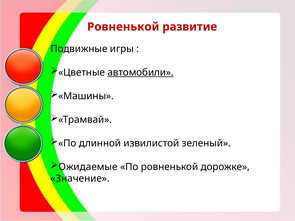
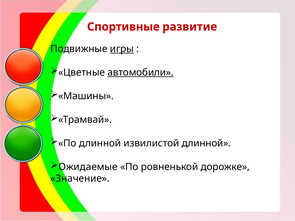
Ровненькой at (123, 27): Ровненькой -> Спортивные
игры underline: none -> present
извилистой зеленый: зеленый -> длинной
